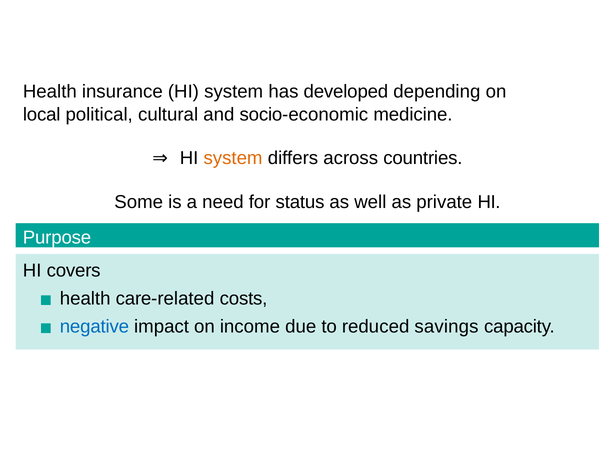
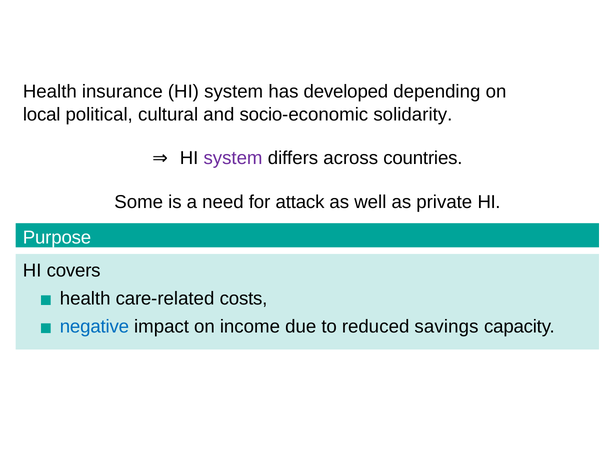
medicine: medicine -> solidarity
system at (233, 158) colour: orange -> purple
status: status -> attack
